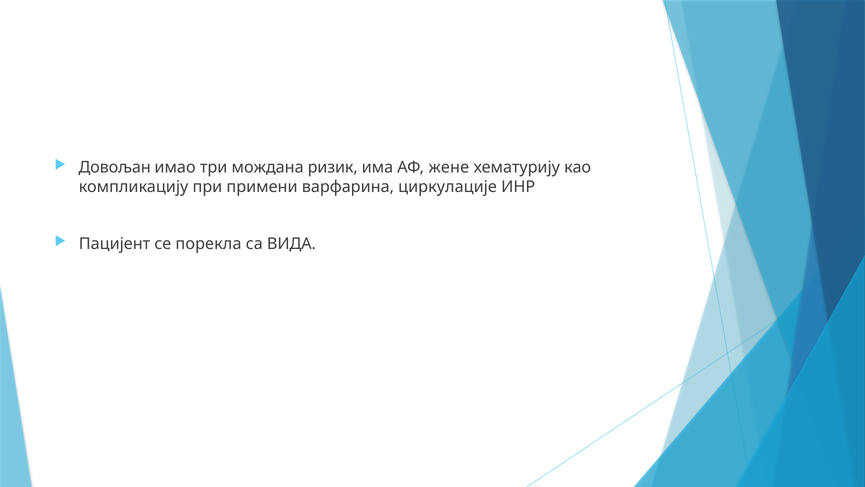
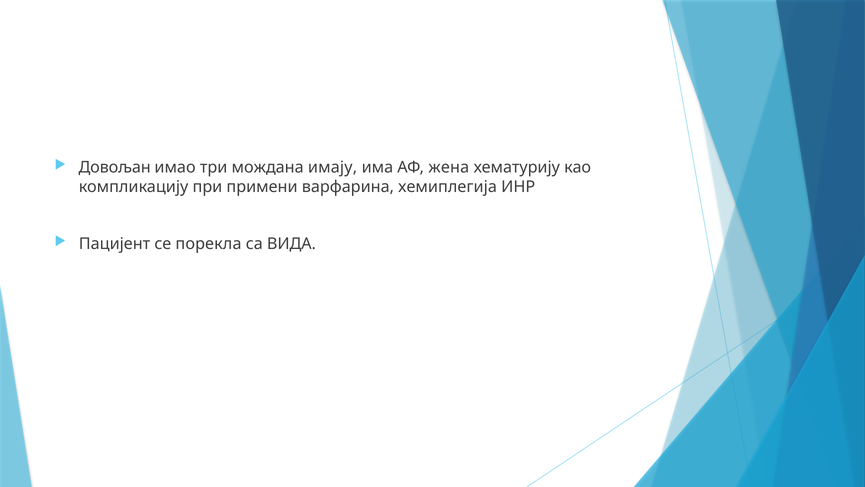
ризик: ризик -> имају
жене: жене -> жена
циркулације: циркулације -> хемиплегија
